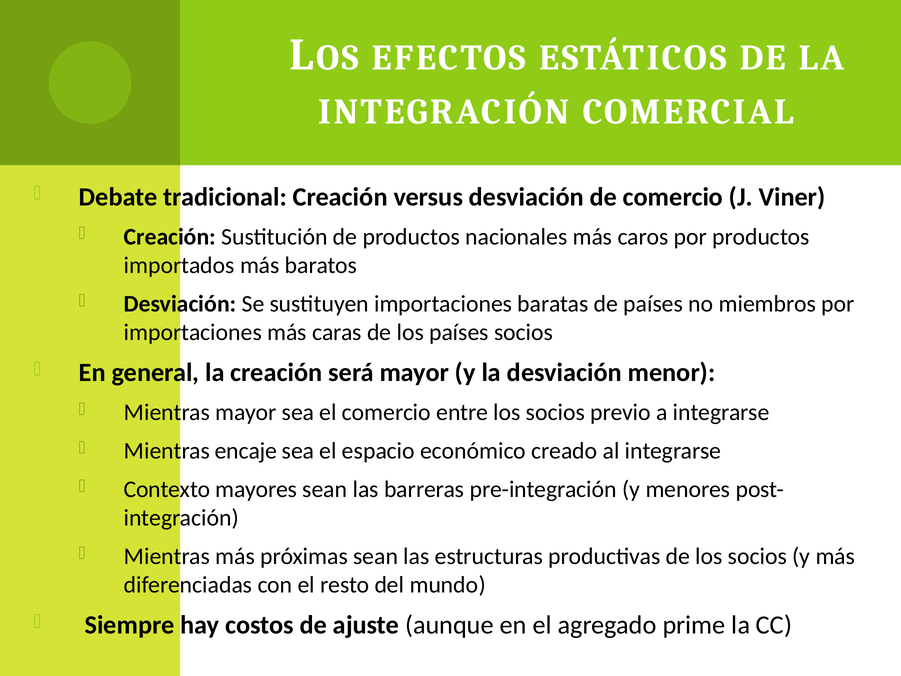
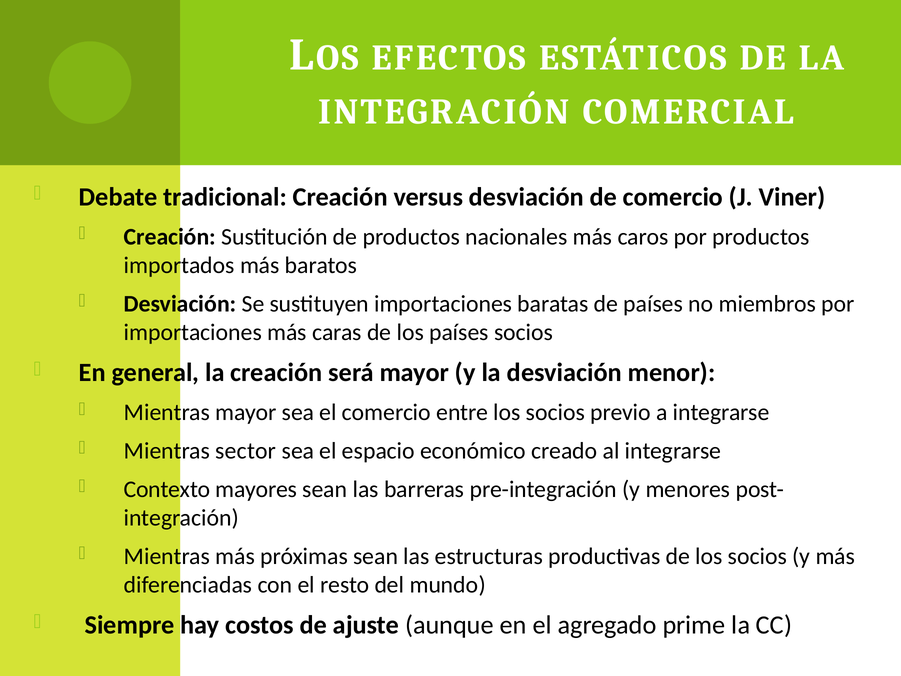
encaje: encaje -> sector
